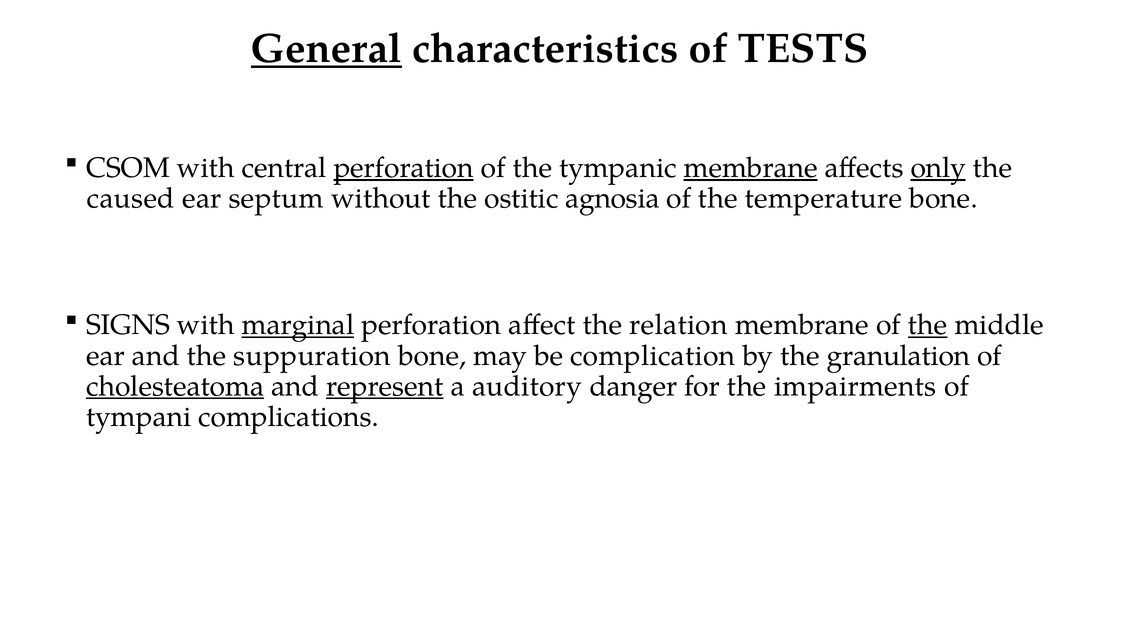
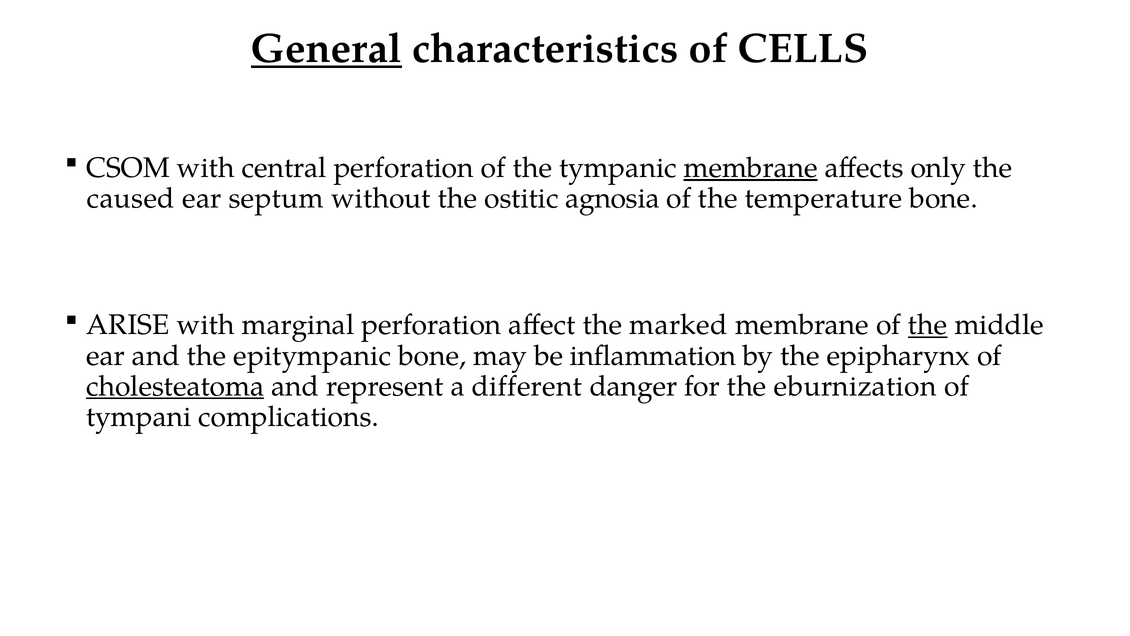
TESTS: TESTS -> CELLS
perforation at (404, 168) underline: present -> none
only underline: present -> none
SIGNS: SIGNS -> ARISE
marginal underline: present -> none
relation: relation -> marked
suppuration: suppuration -> epitympanic
complication: complication -> inflammation
granulation: granulation -> epipharynx
represent underline: present -> none
auditory: auditory -> different
impairments: impairments -> eburnization
